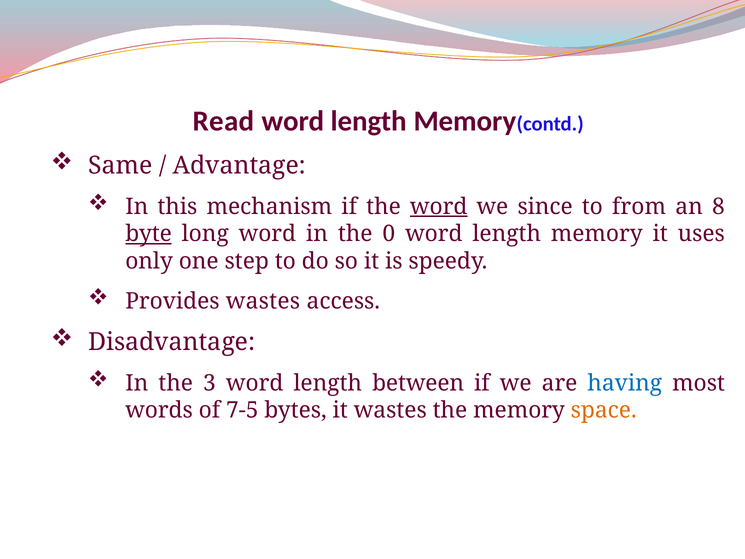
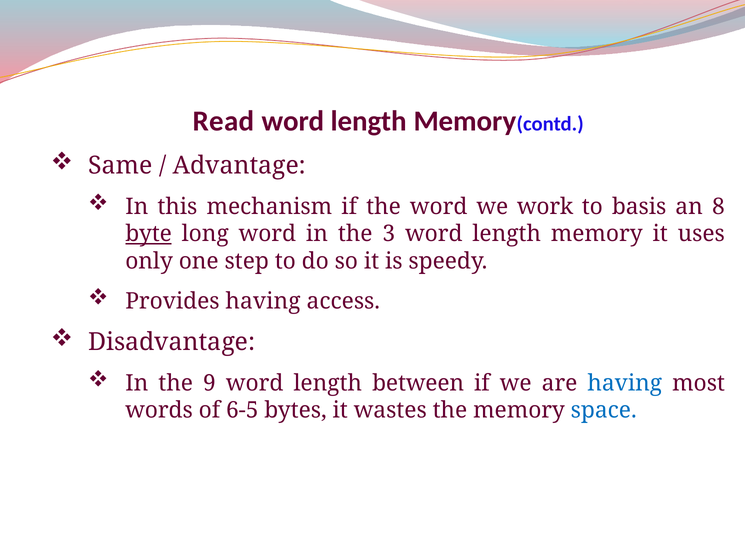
word at (439, 207) underline: present -> none
since: since -> work
from: from -> basis
0: 0 -> 3
Provides wastes: wastes -> having
3: 3 -> 9
7-5: 7-5 -> 6-5
space colour: orange -> blue
